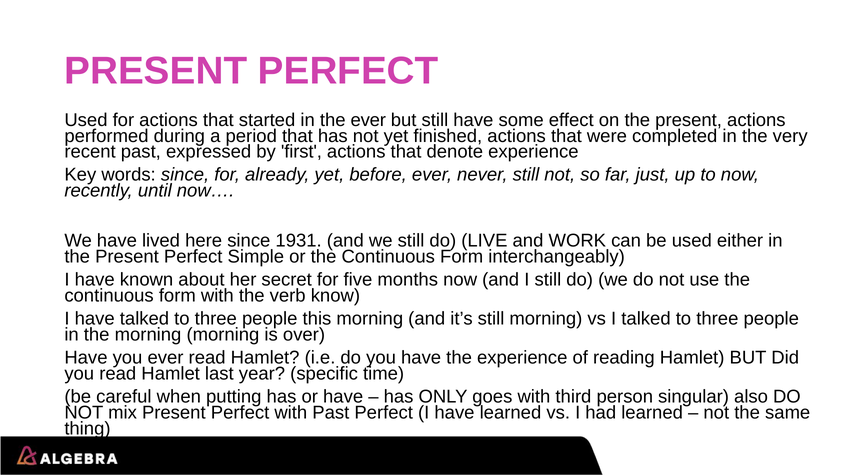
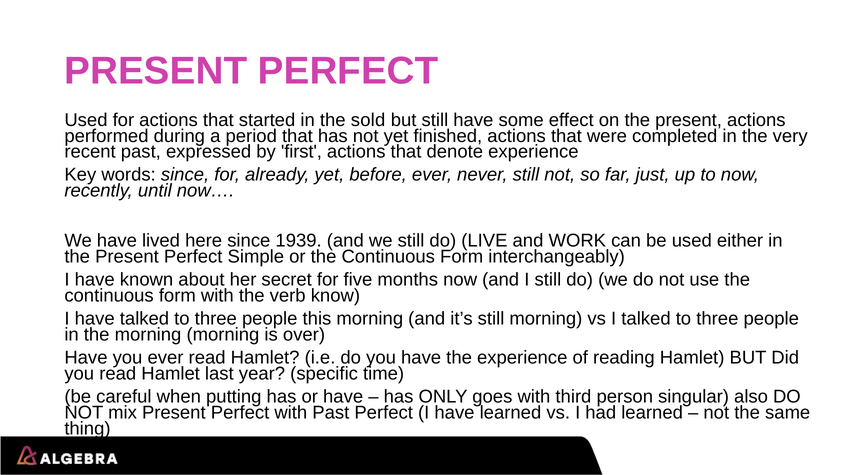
the ever: ever -> sold
1931: 1931 -> 1939
